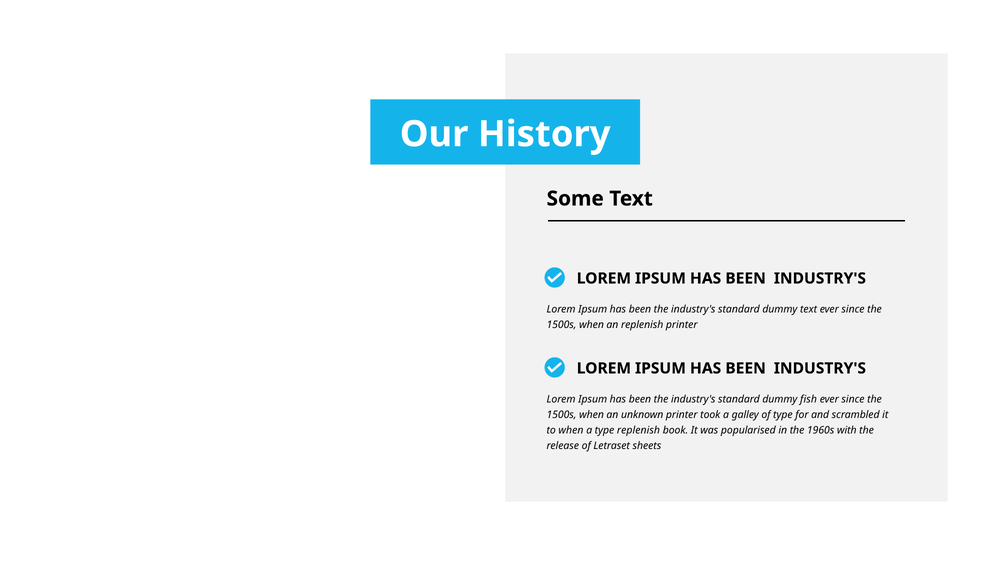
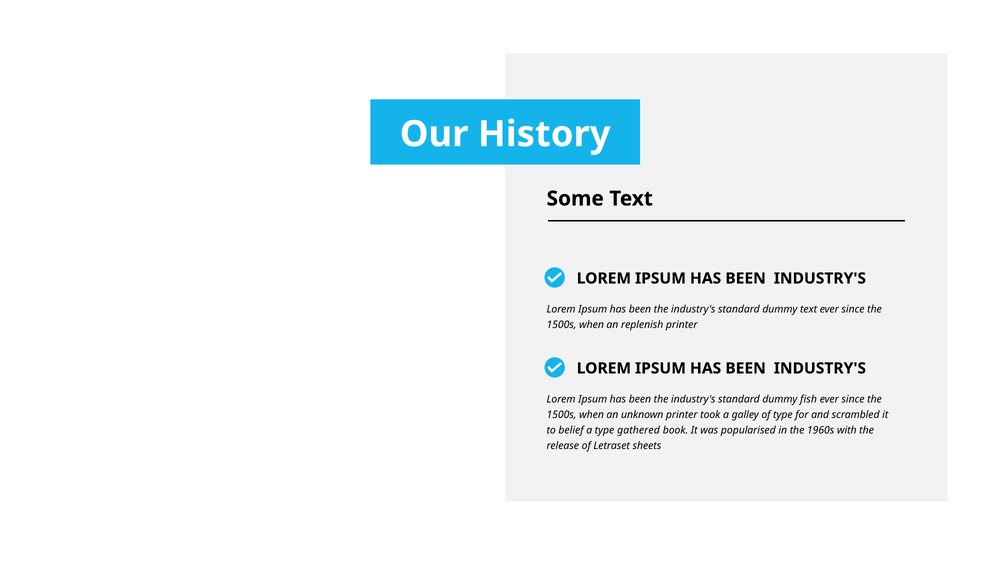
to when: when -> belief
type replenish: replenish -> gathered
